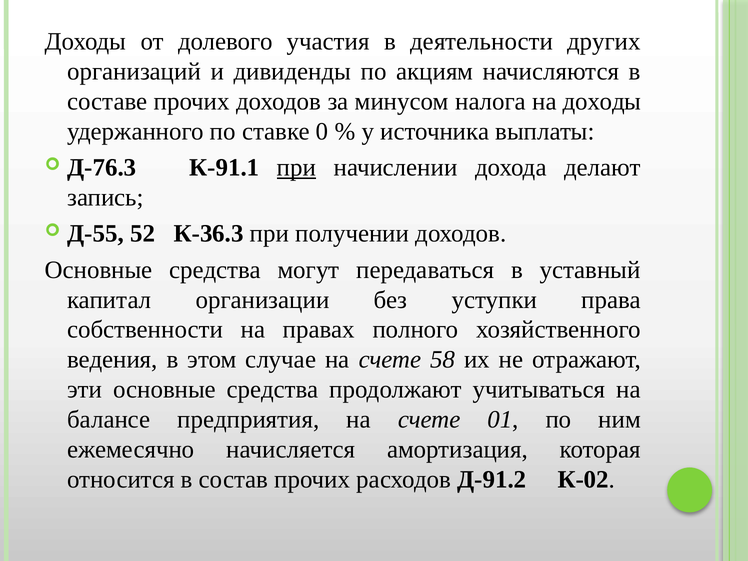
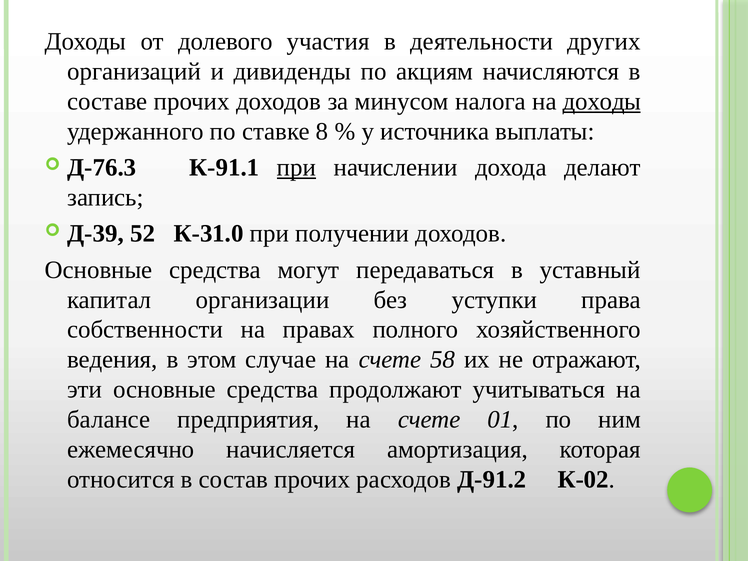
доходы at (602, 102) underline: none -> present
0: 0 -> 8
Д-55: Д-55 -> Д-39
К-36.3: К-36.3 -> К-31.0
